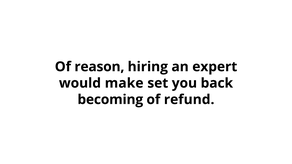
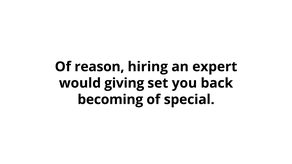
make: make -> giving
refund: refund -> special
